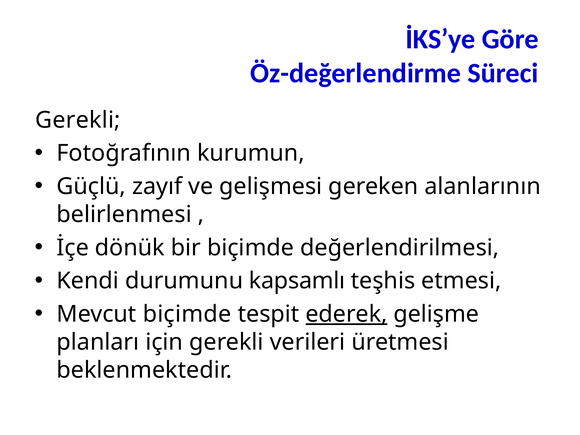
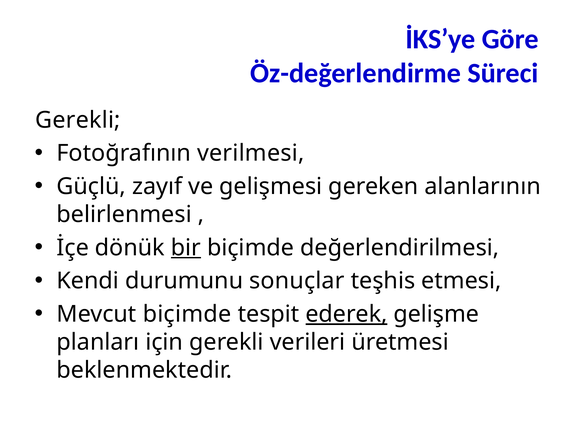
kurumun: kurumun -> verilmesi
bir underline: none -> present
kapsamlı: kapsamlı -> sonuçlar
